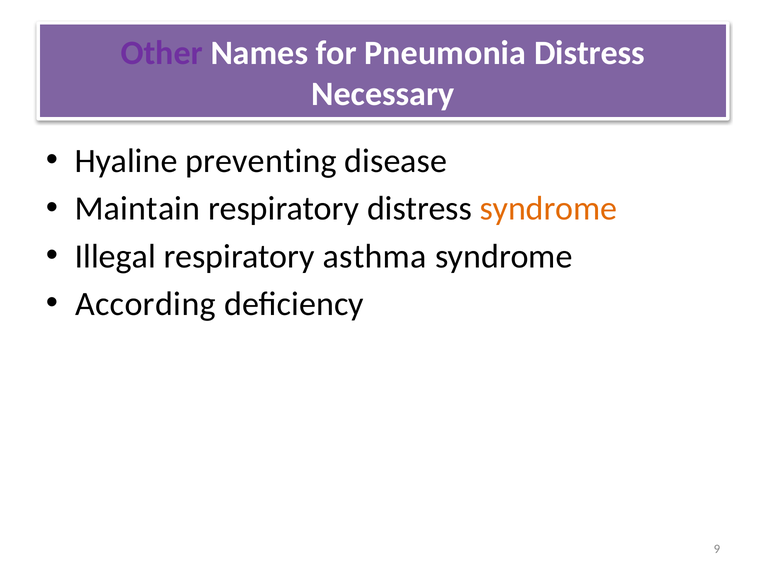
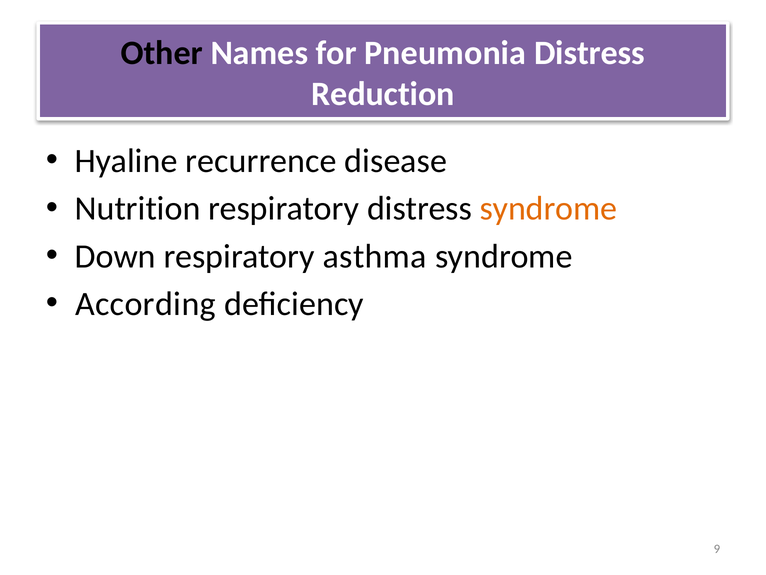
Other colour: purple -> black
Necessary: Necessary -> Reduction
preventing: preventing -> recurrence
Maintain: Maintain -> Nutrition
Illegal: Illegal -> Down
